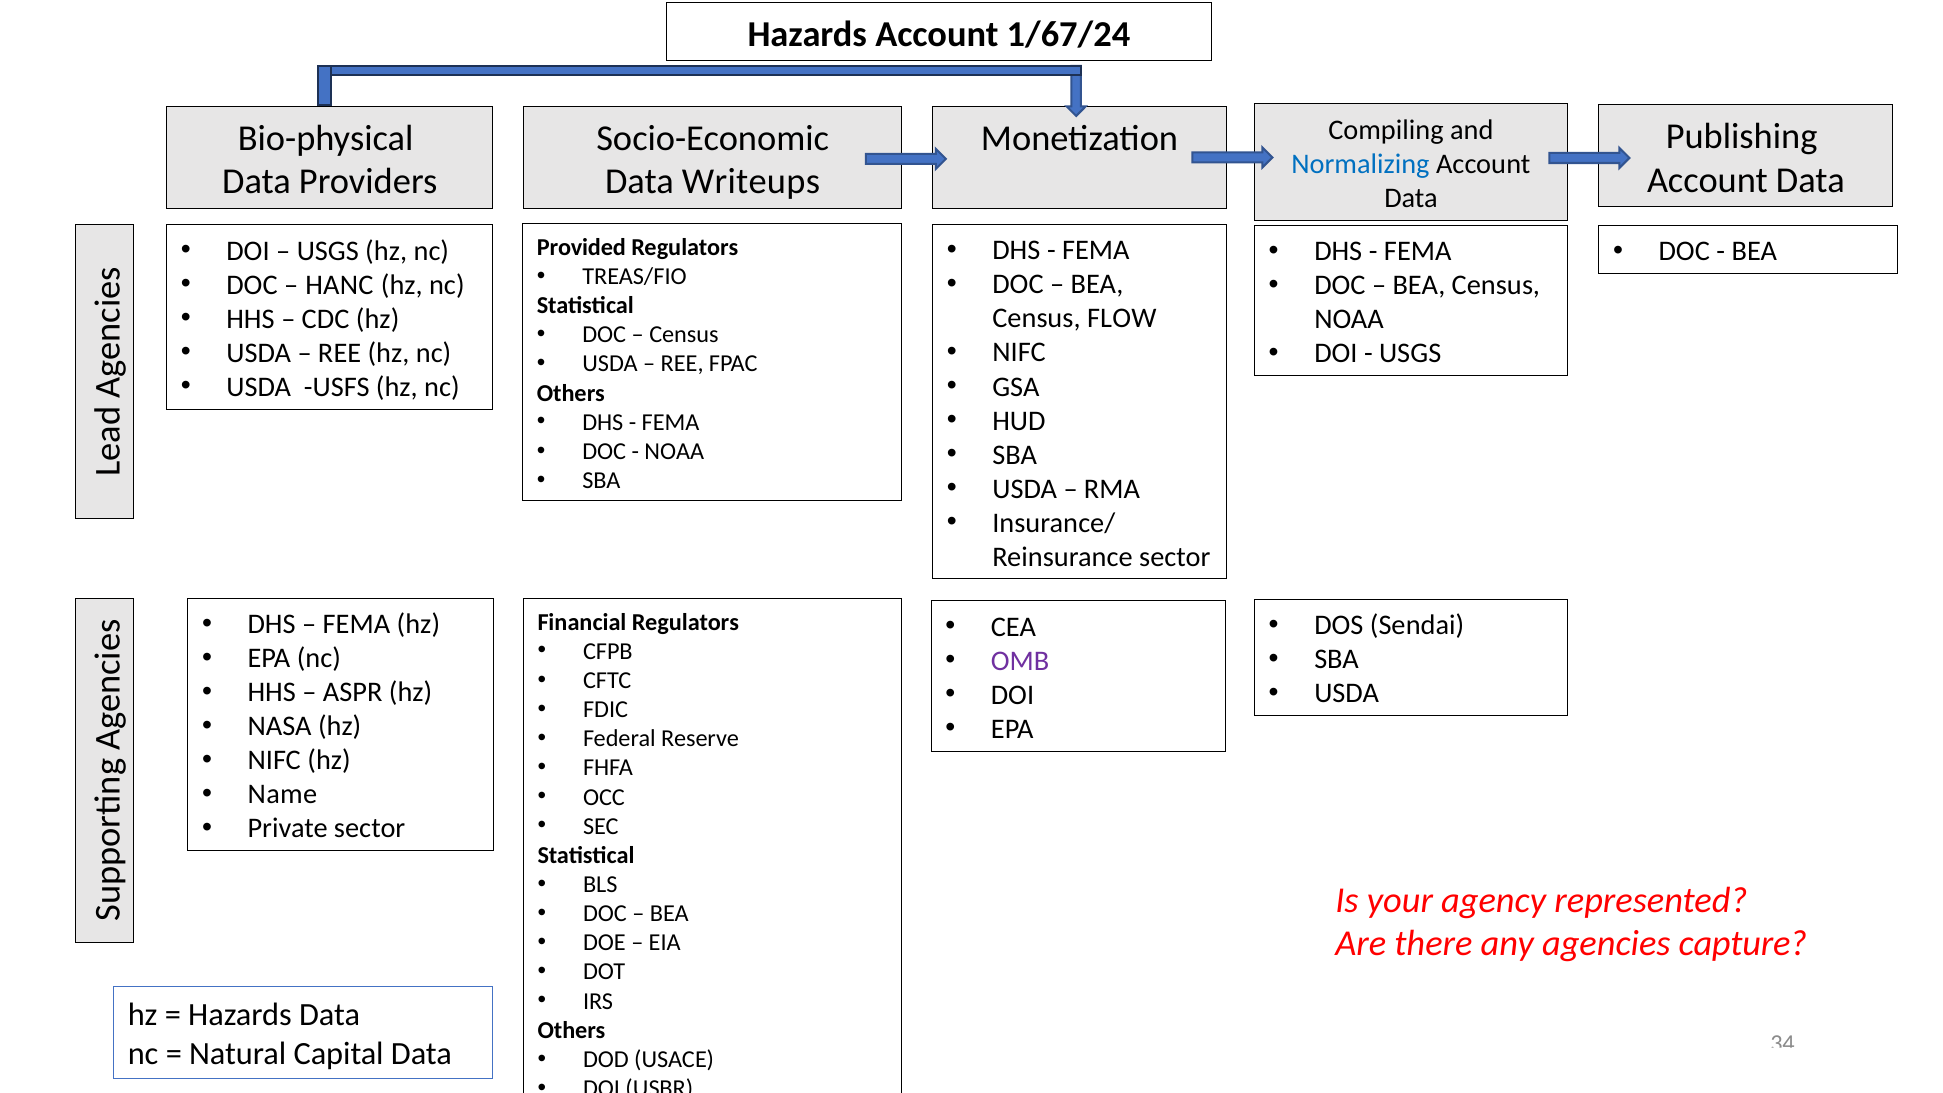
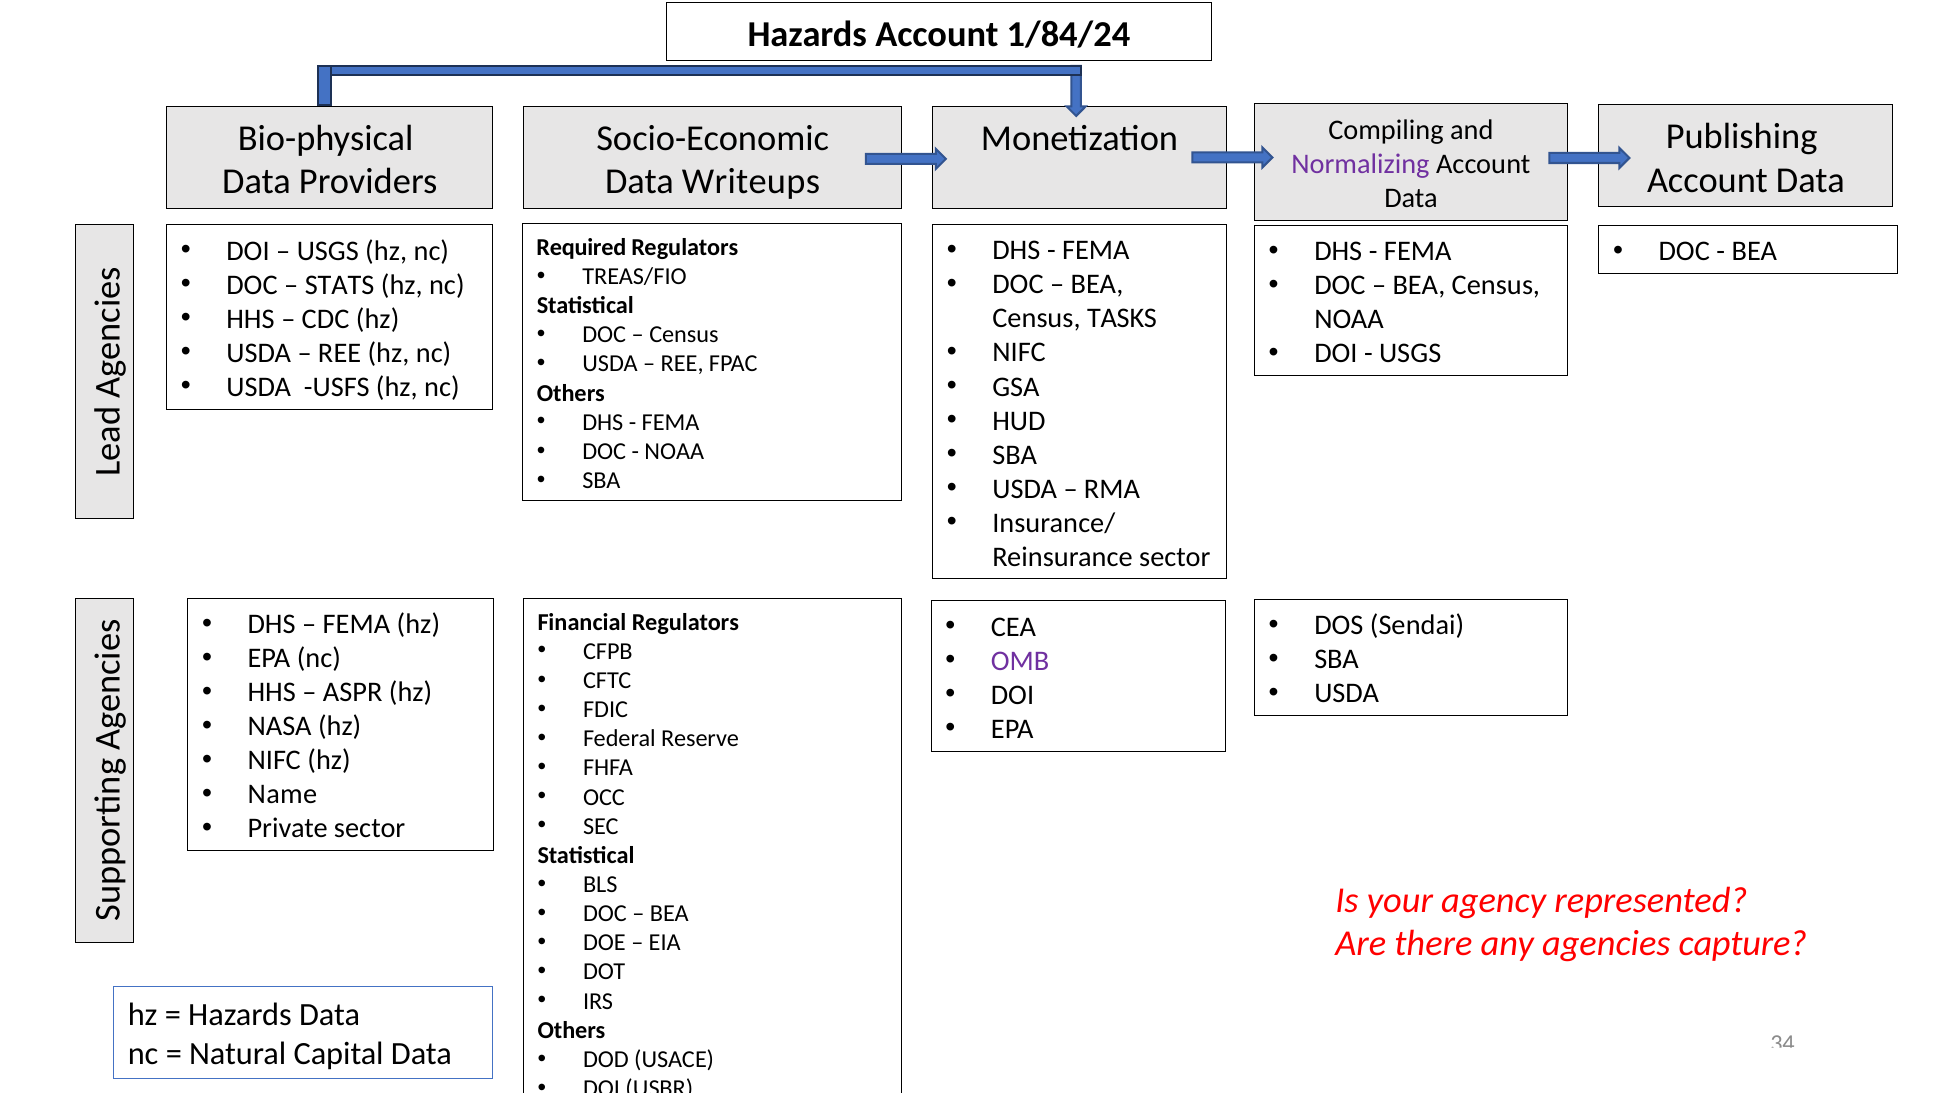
1/67/24: 1/67/24 -> 1/84/24
Normalizing colour: blue -> purple
Provided: Provided -> Required
HANC: HANC -> STATS
FLOW: FLOW -> TASKS
